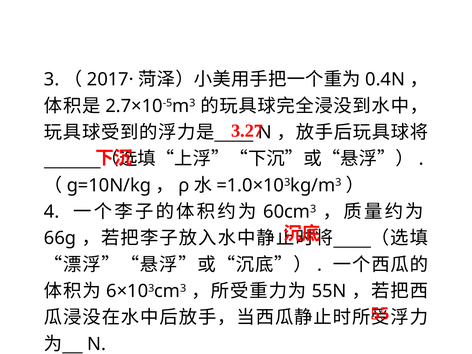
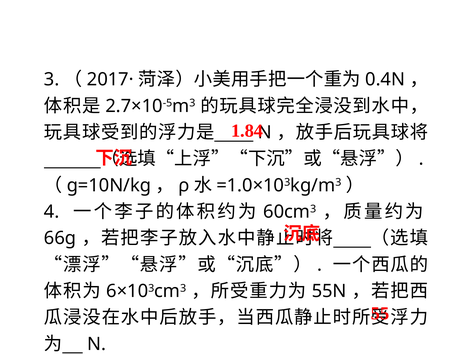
3.27: 3.27 -> 1.84
